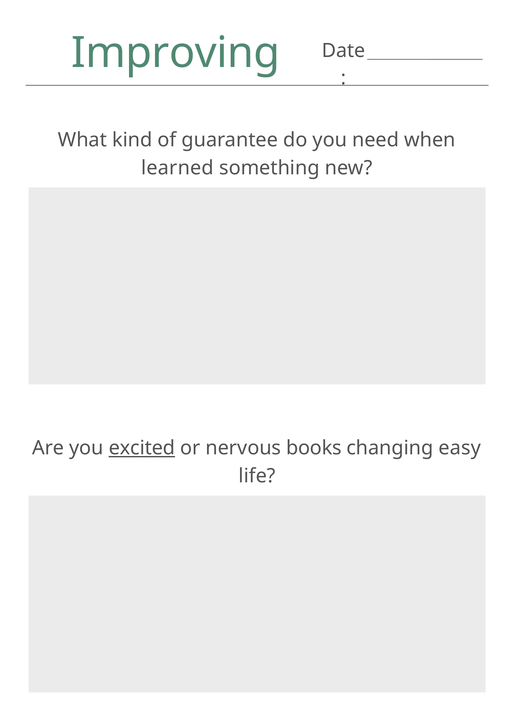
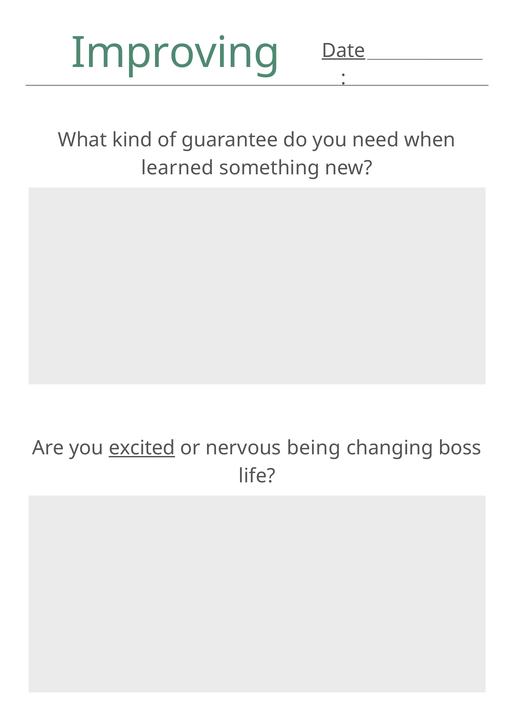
Date underline: none -> present
books: books -> being
easy: easy -> boss
